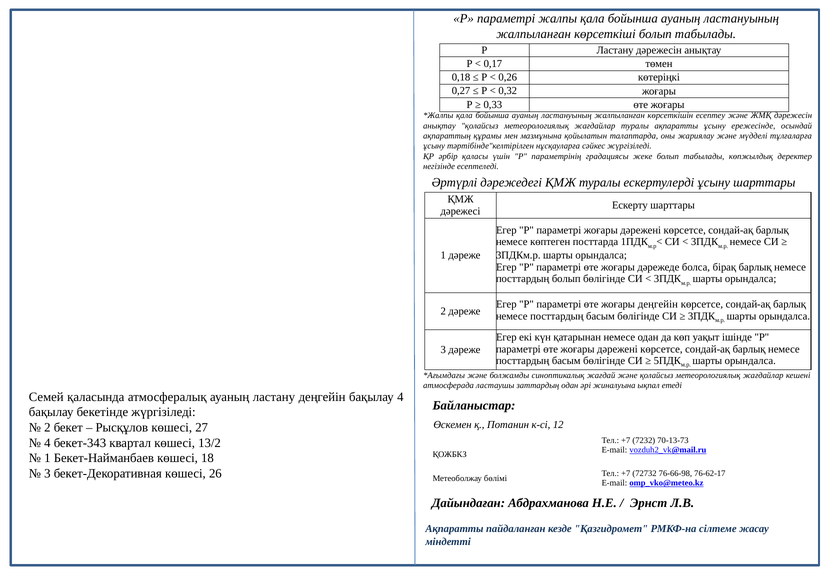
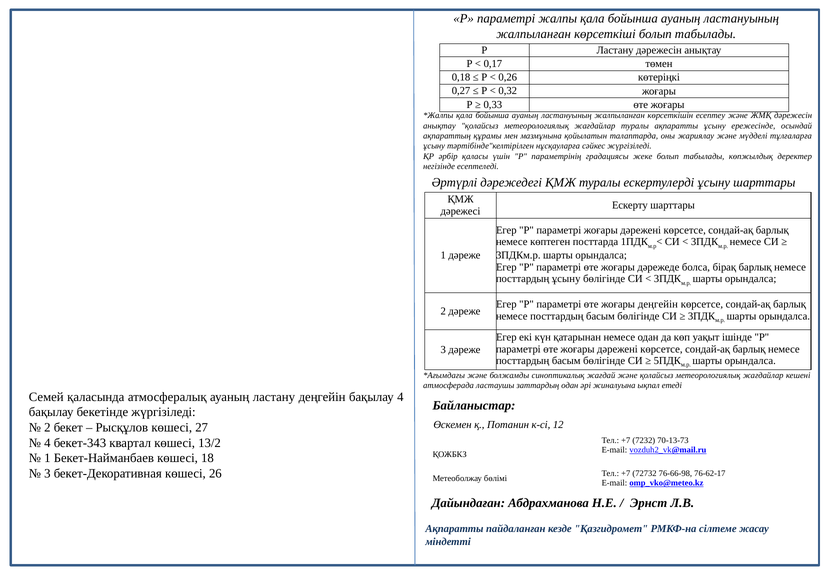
посттардың болып: болып -> ұсыну
